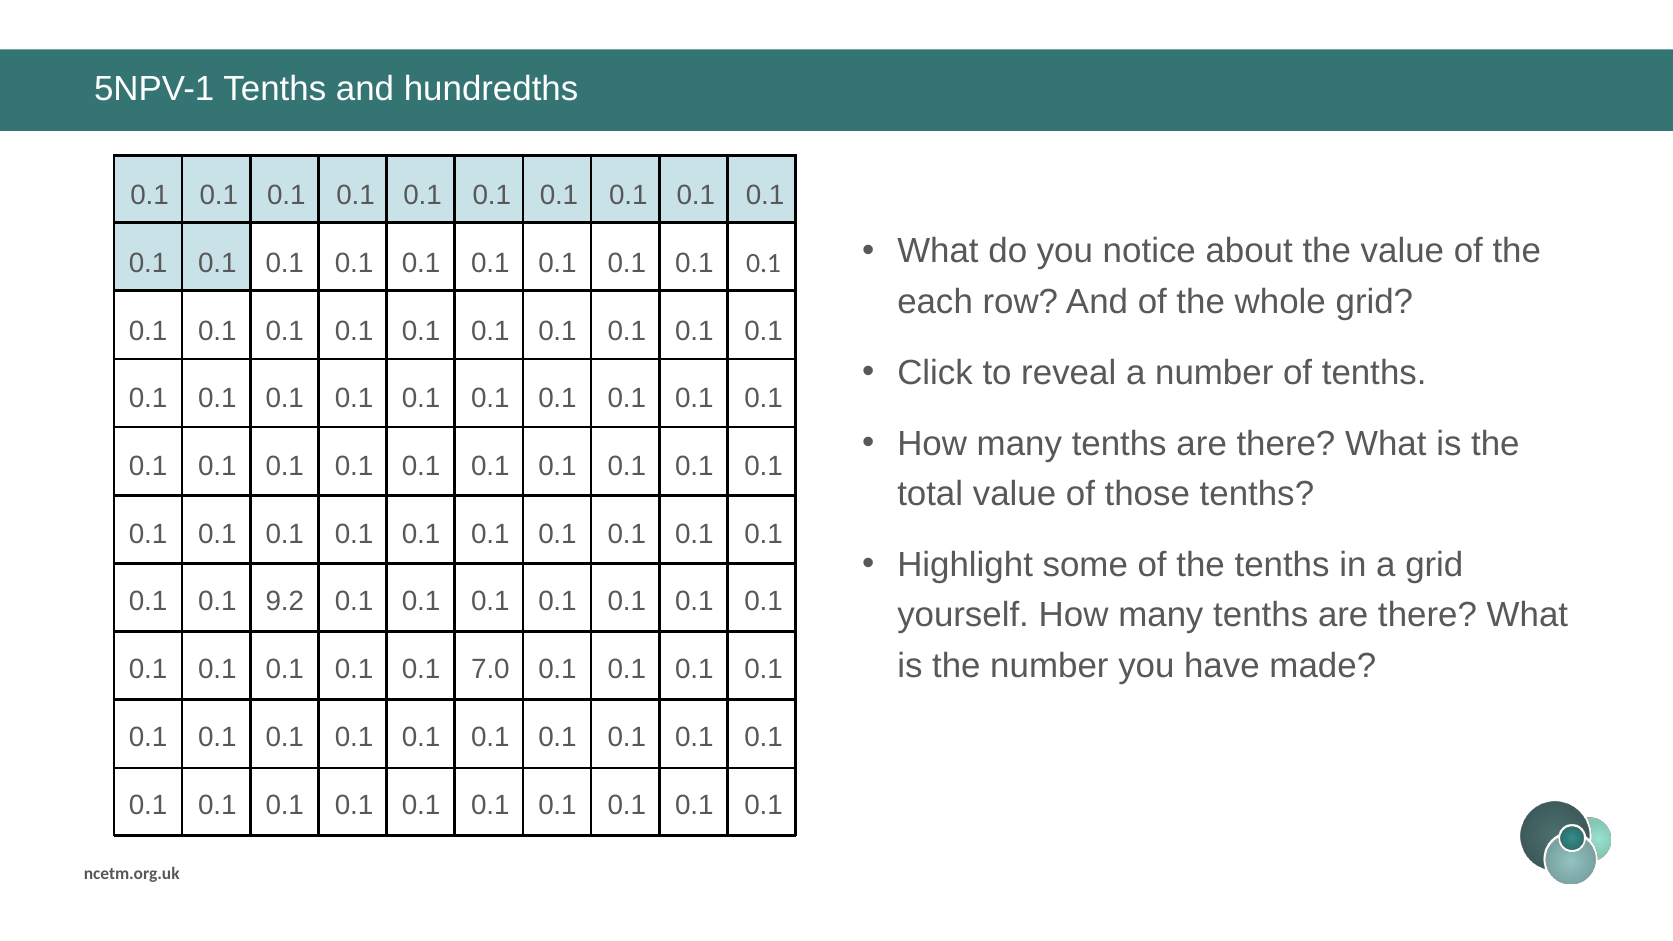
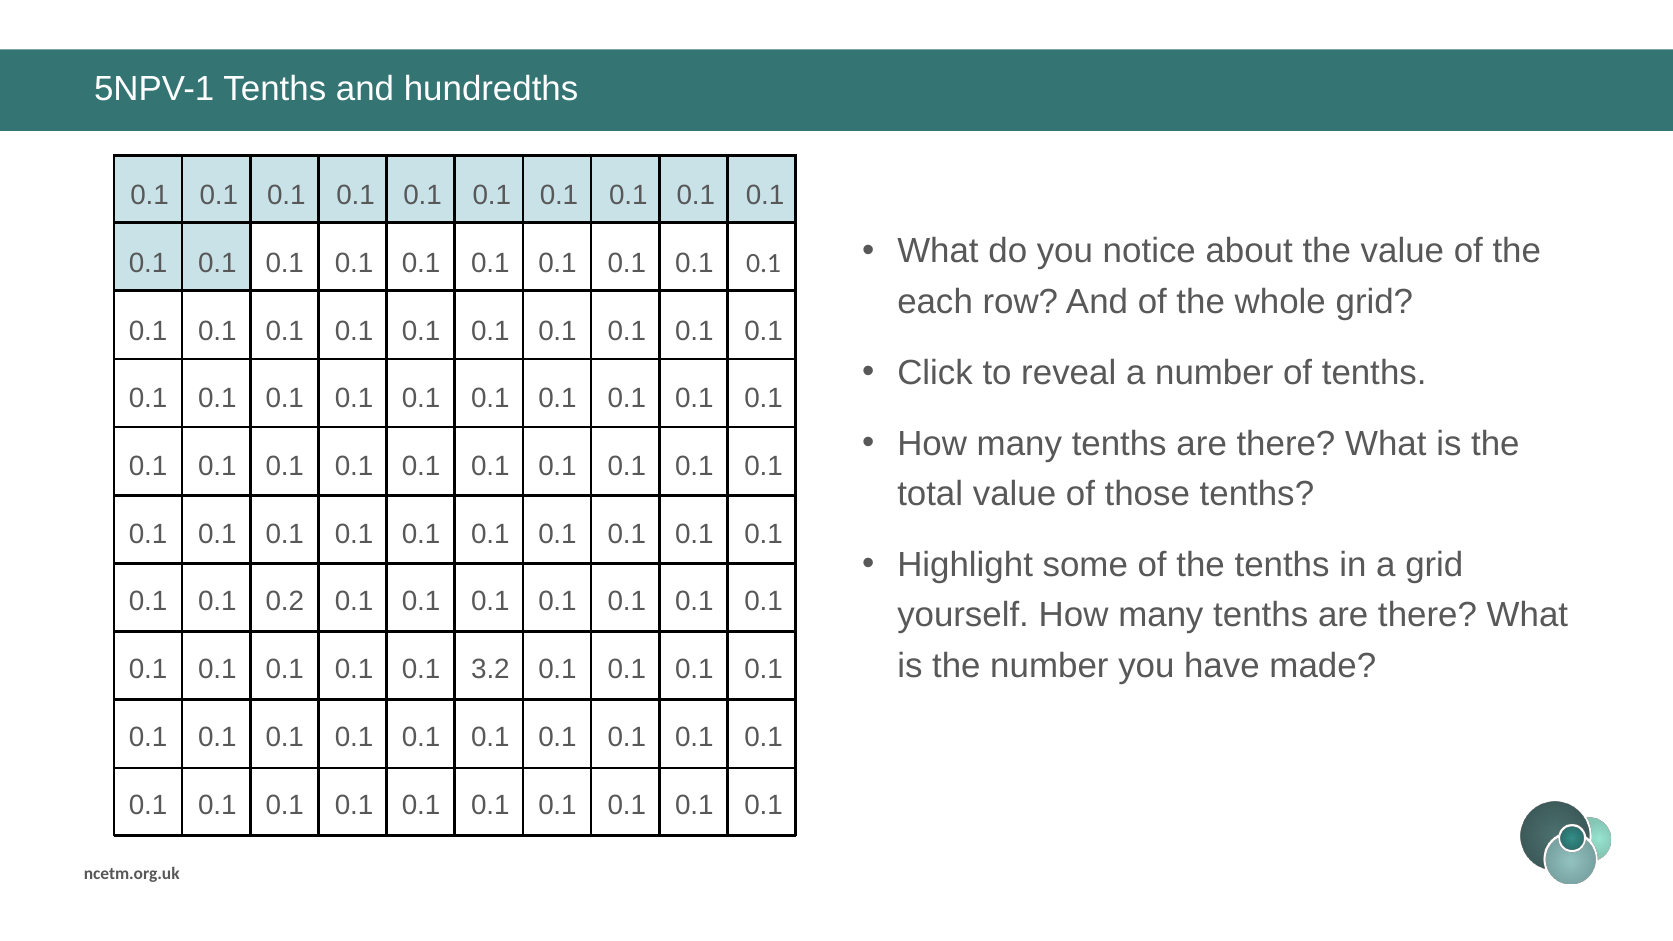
9.2: 9.2 -> 0.2
7.0: 7.0 -> 3.2
